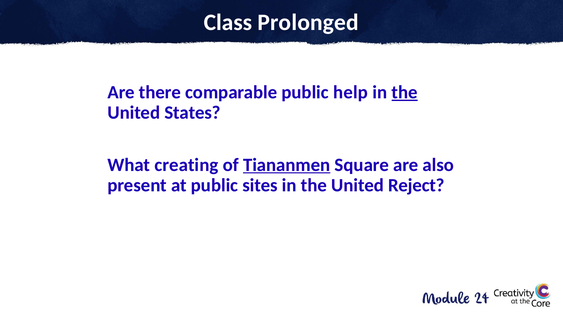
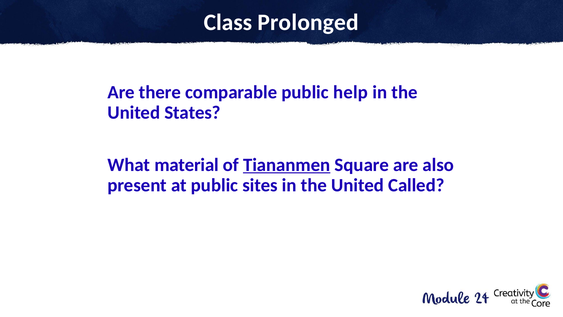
the at (405, 92) underline: present -> none
creating: creating -> material
Reject: Reject -> Called
